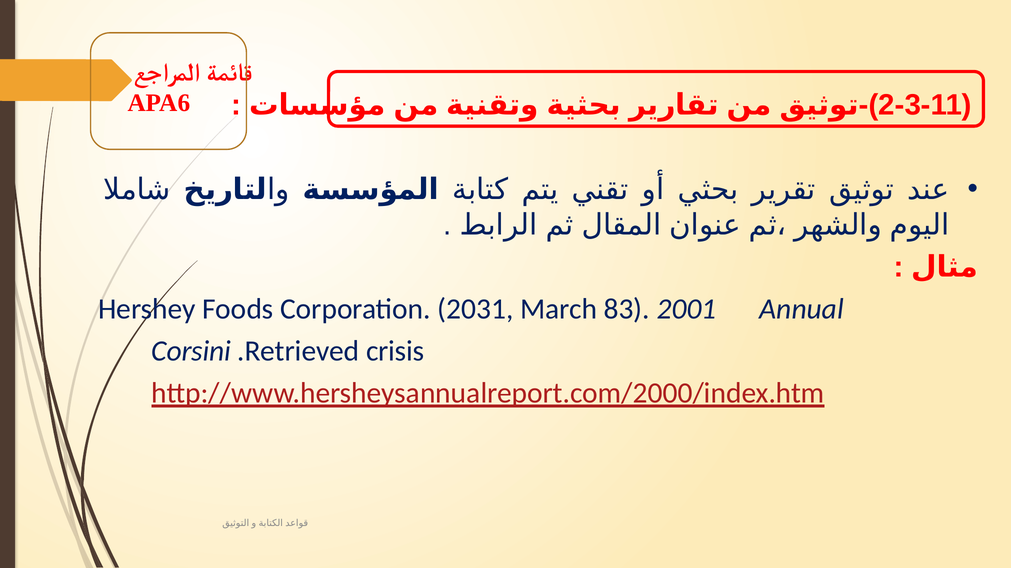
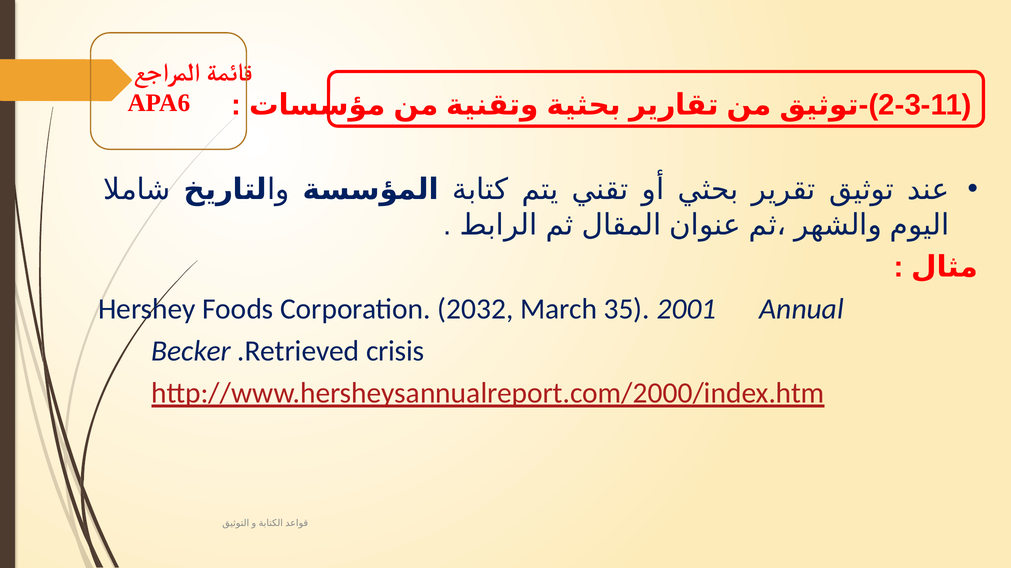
2031: 2031 -> 2032
83: 83 -> 35
Corsini: Corsini -> Becker
